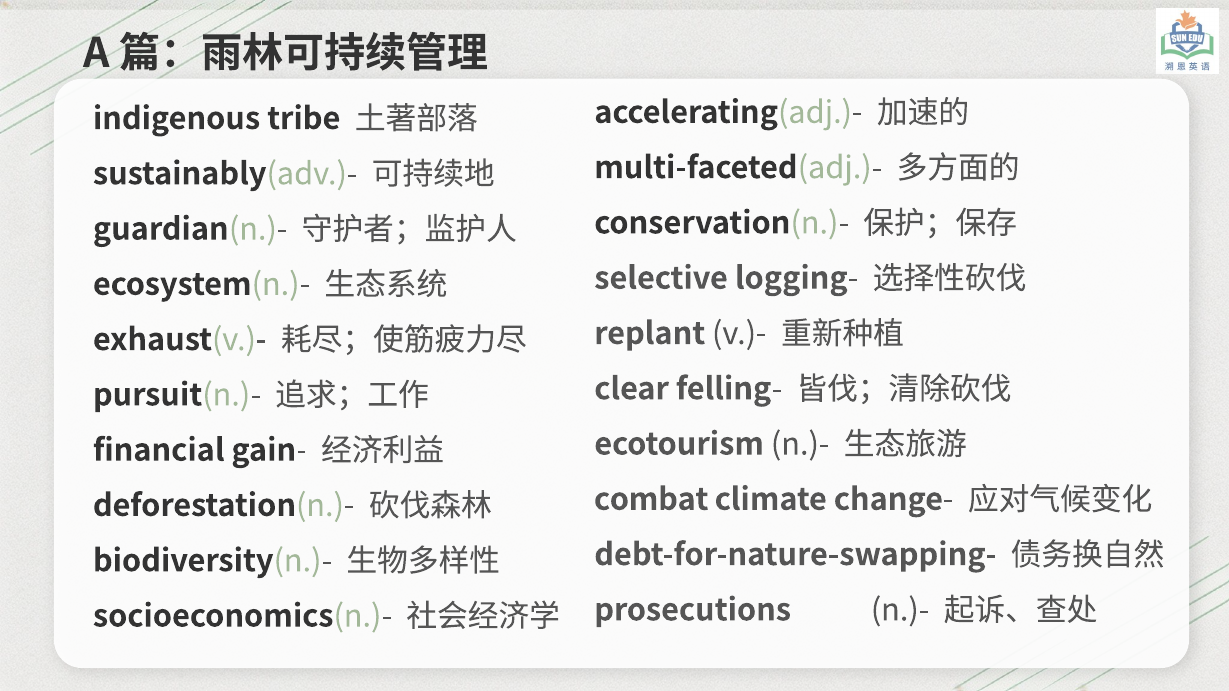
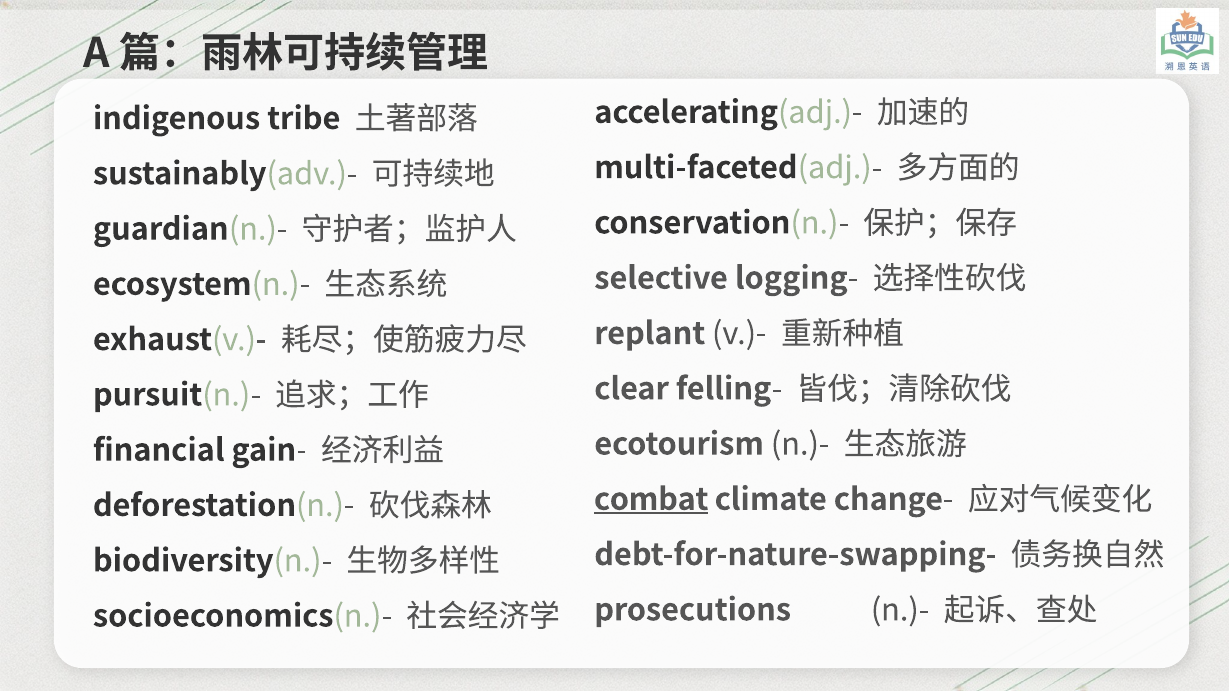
combat underline: none -> present
